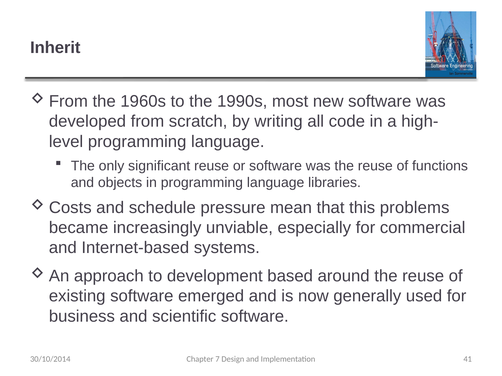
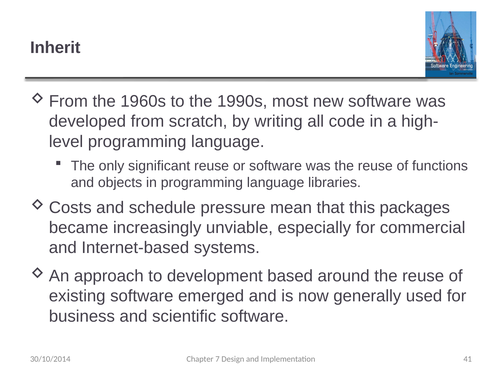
problems: problems -> packages
